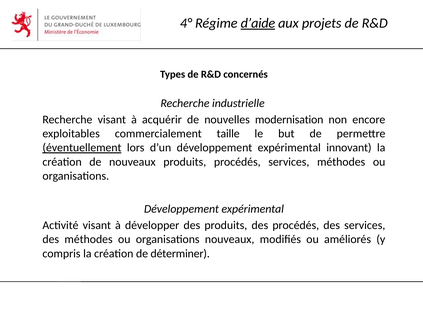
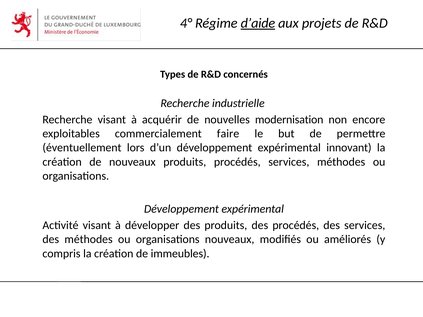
taille: taille -> faire
éventuellement underline: present -> none
déterminer: déterminer -> immeubles
